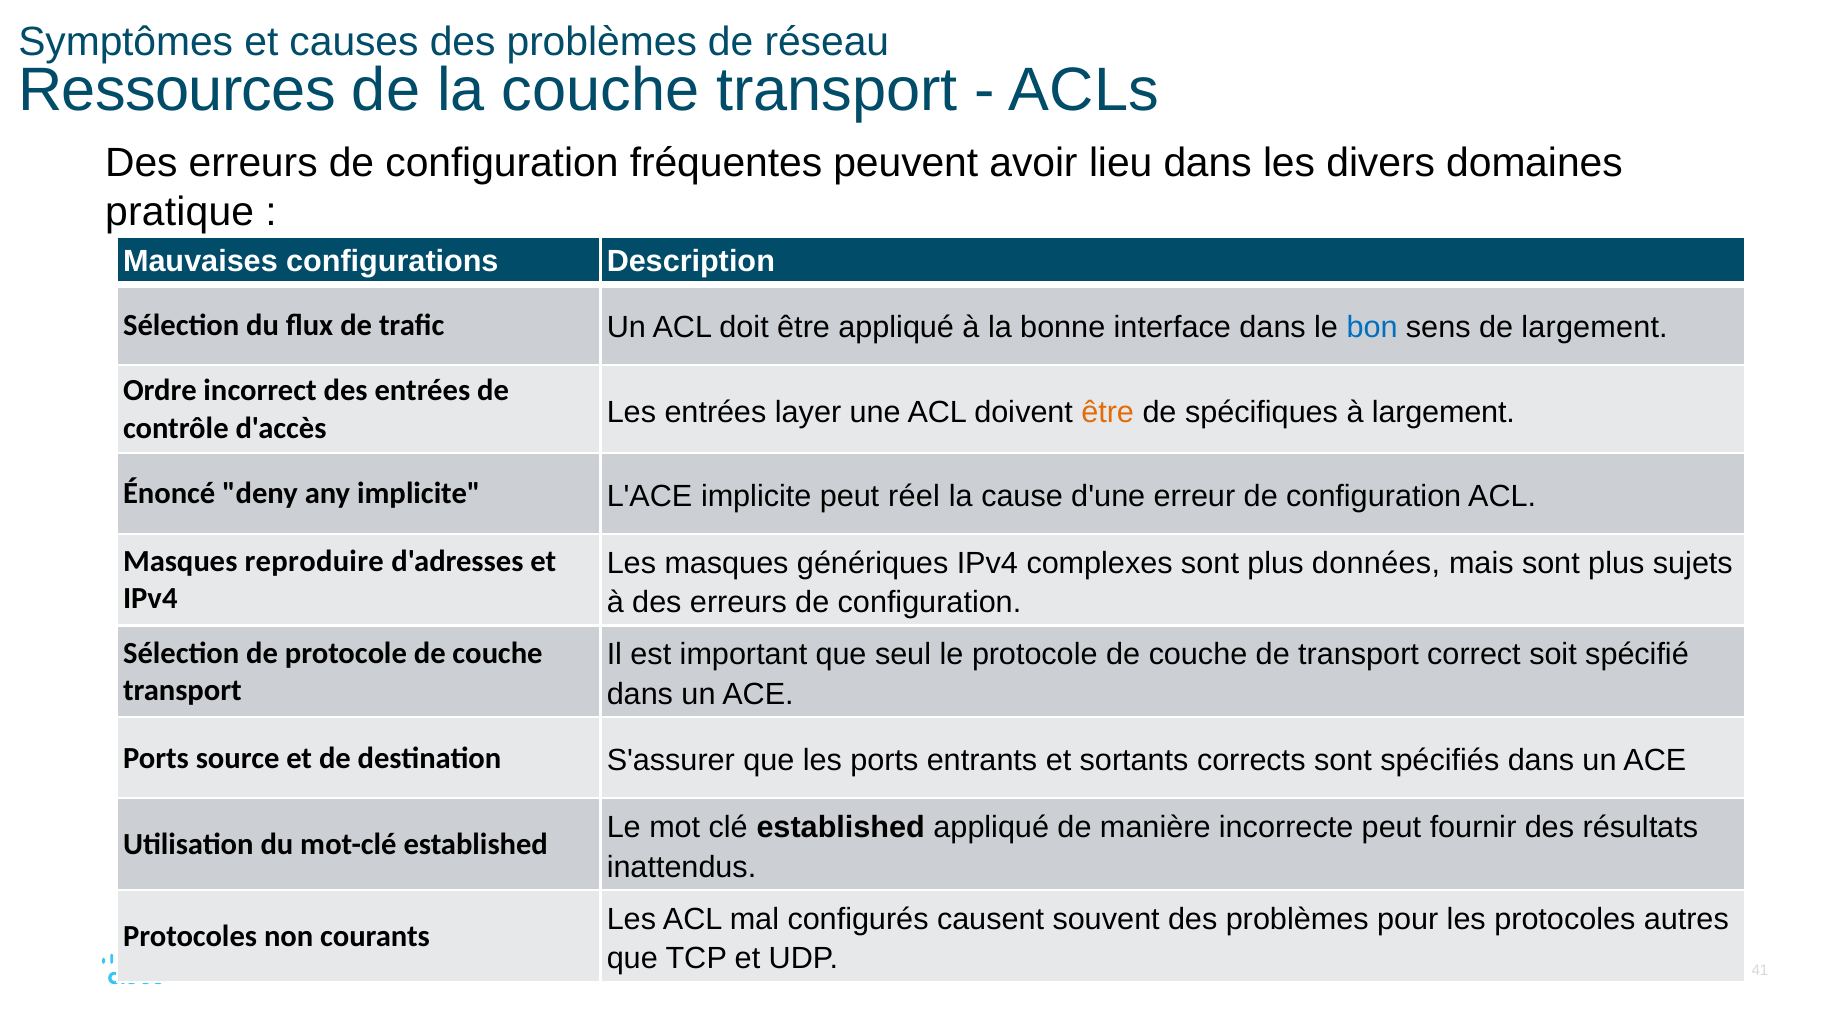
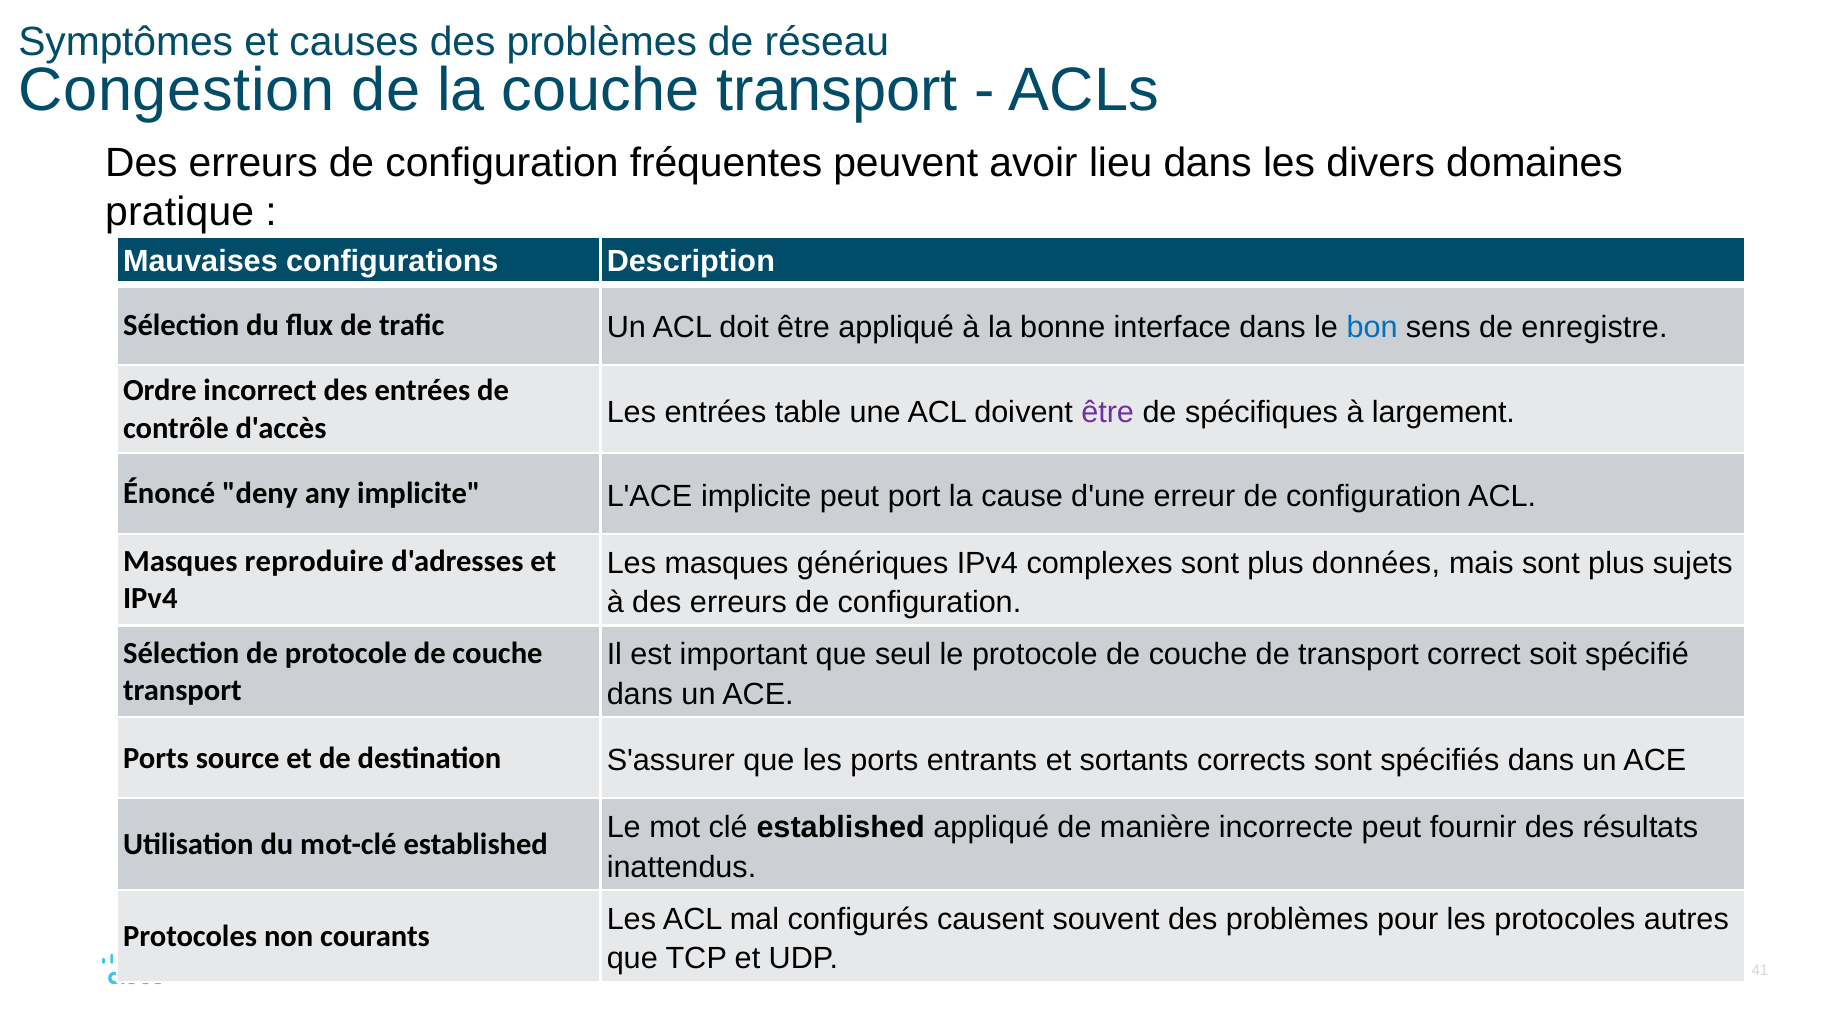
Ressources: Ressources -> Congestion
de largement: largement -> enregistre
layer: layer -> table
être at (1108, 412) colour: orange -> purple
réel: réel -> port
